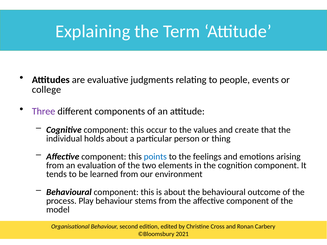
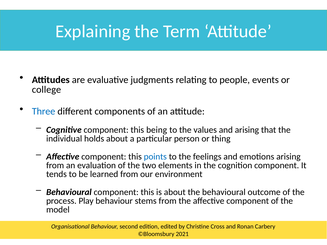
Three colour: purple -> blue
occur: occur -> being
and create: create -> arising
